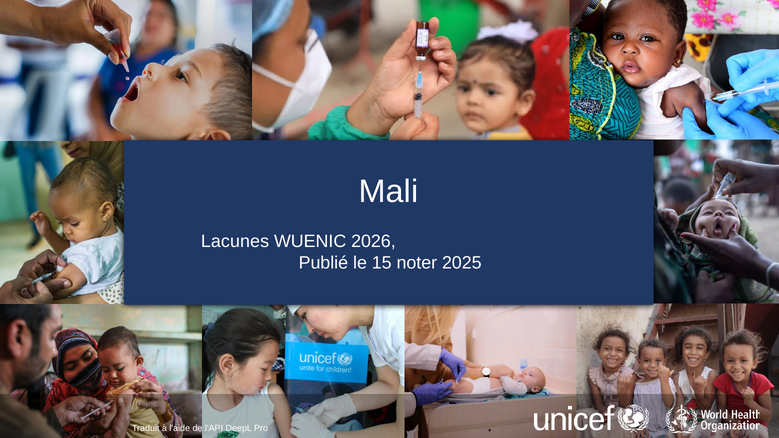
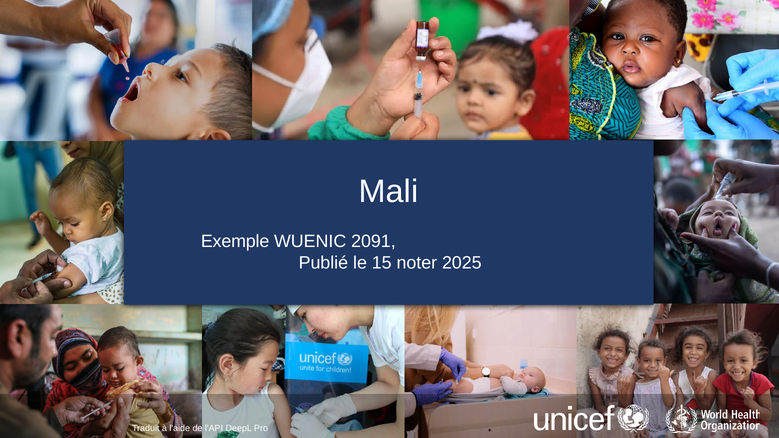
Lacunes: Lacunes -> Exemple
2026: 2026 -> 2091
